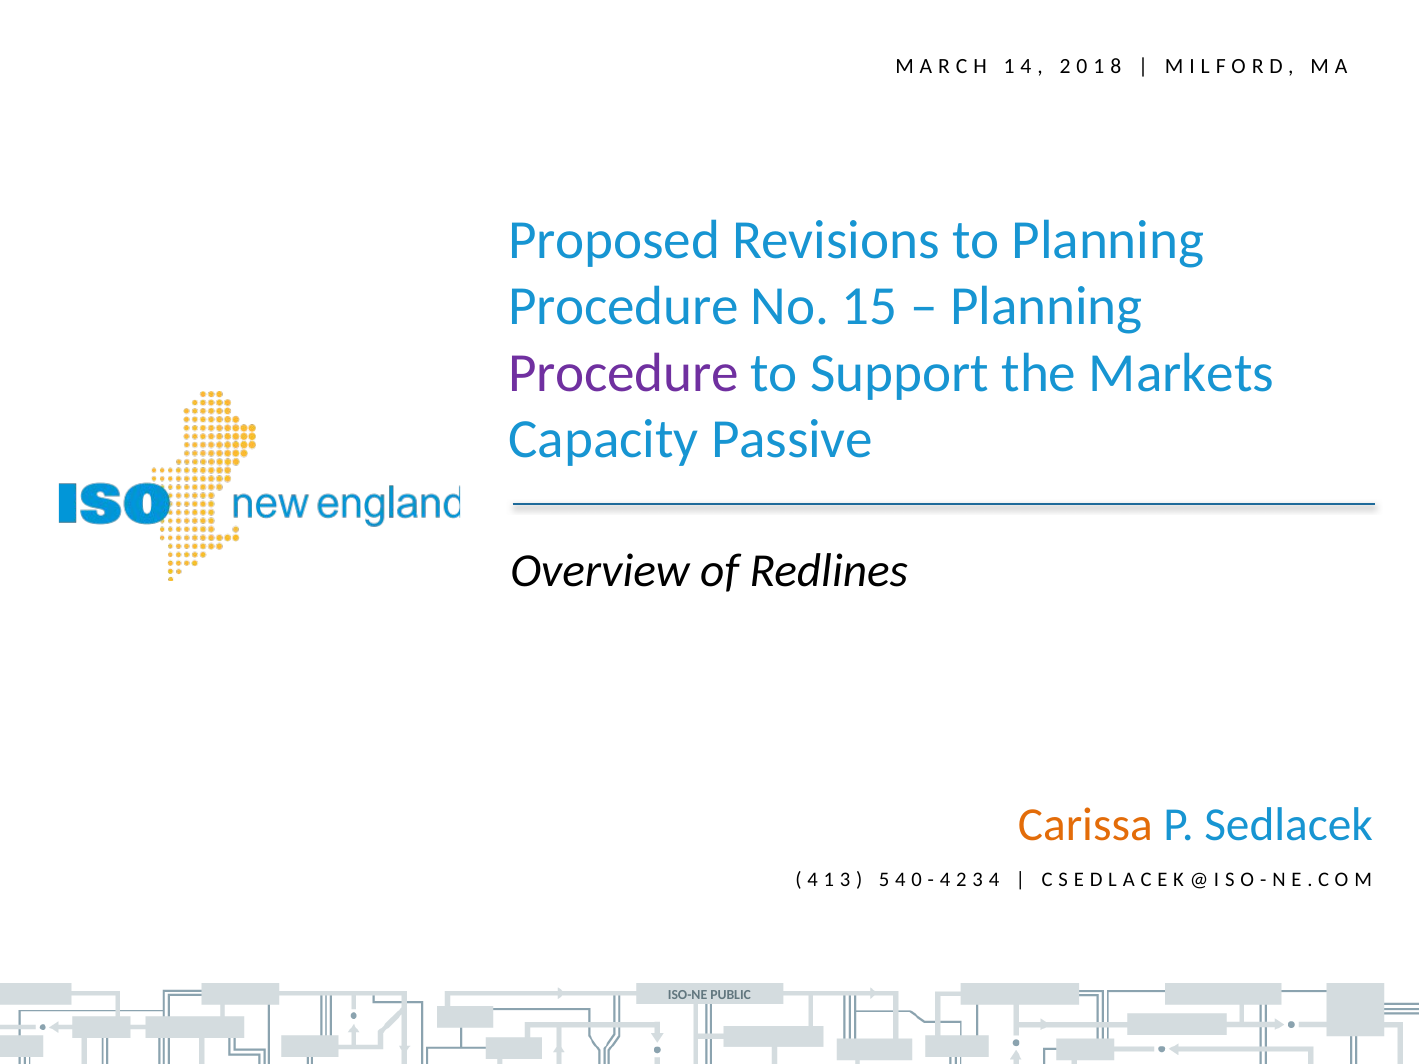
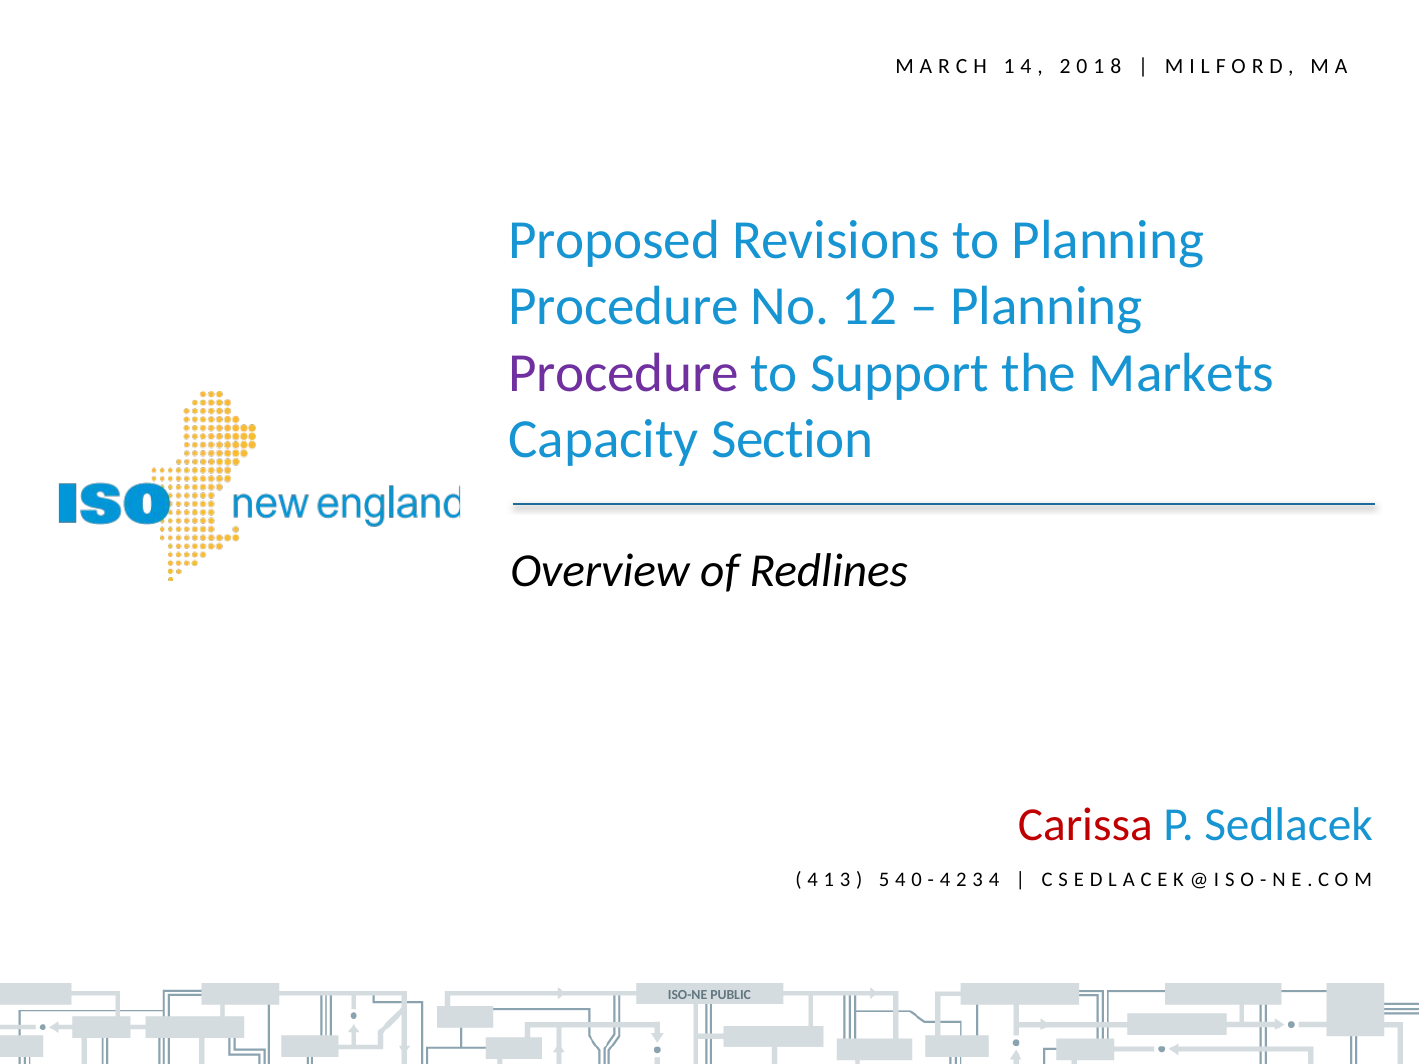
15: 15 -> 12
Passive: Passive -> Section
Carissa colour: orange -> red
